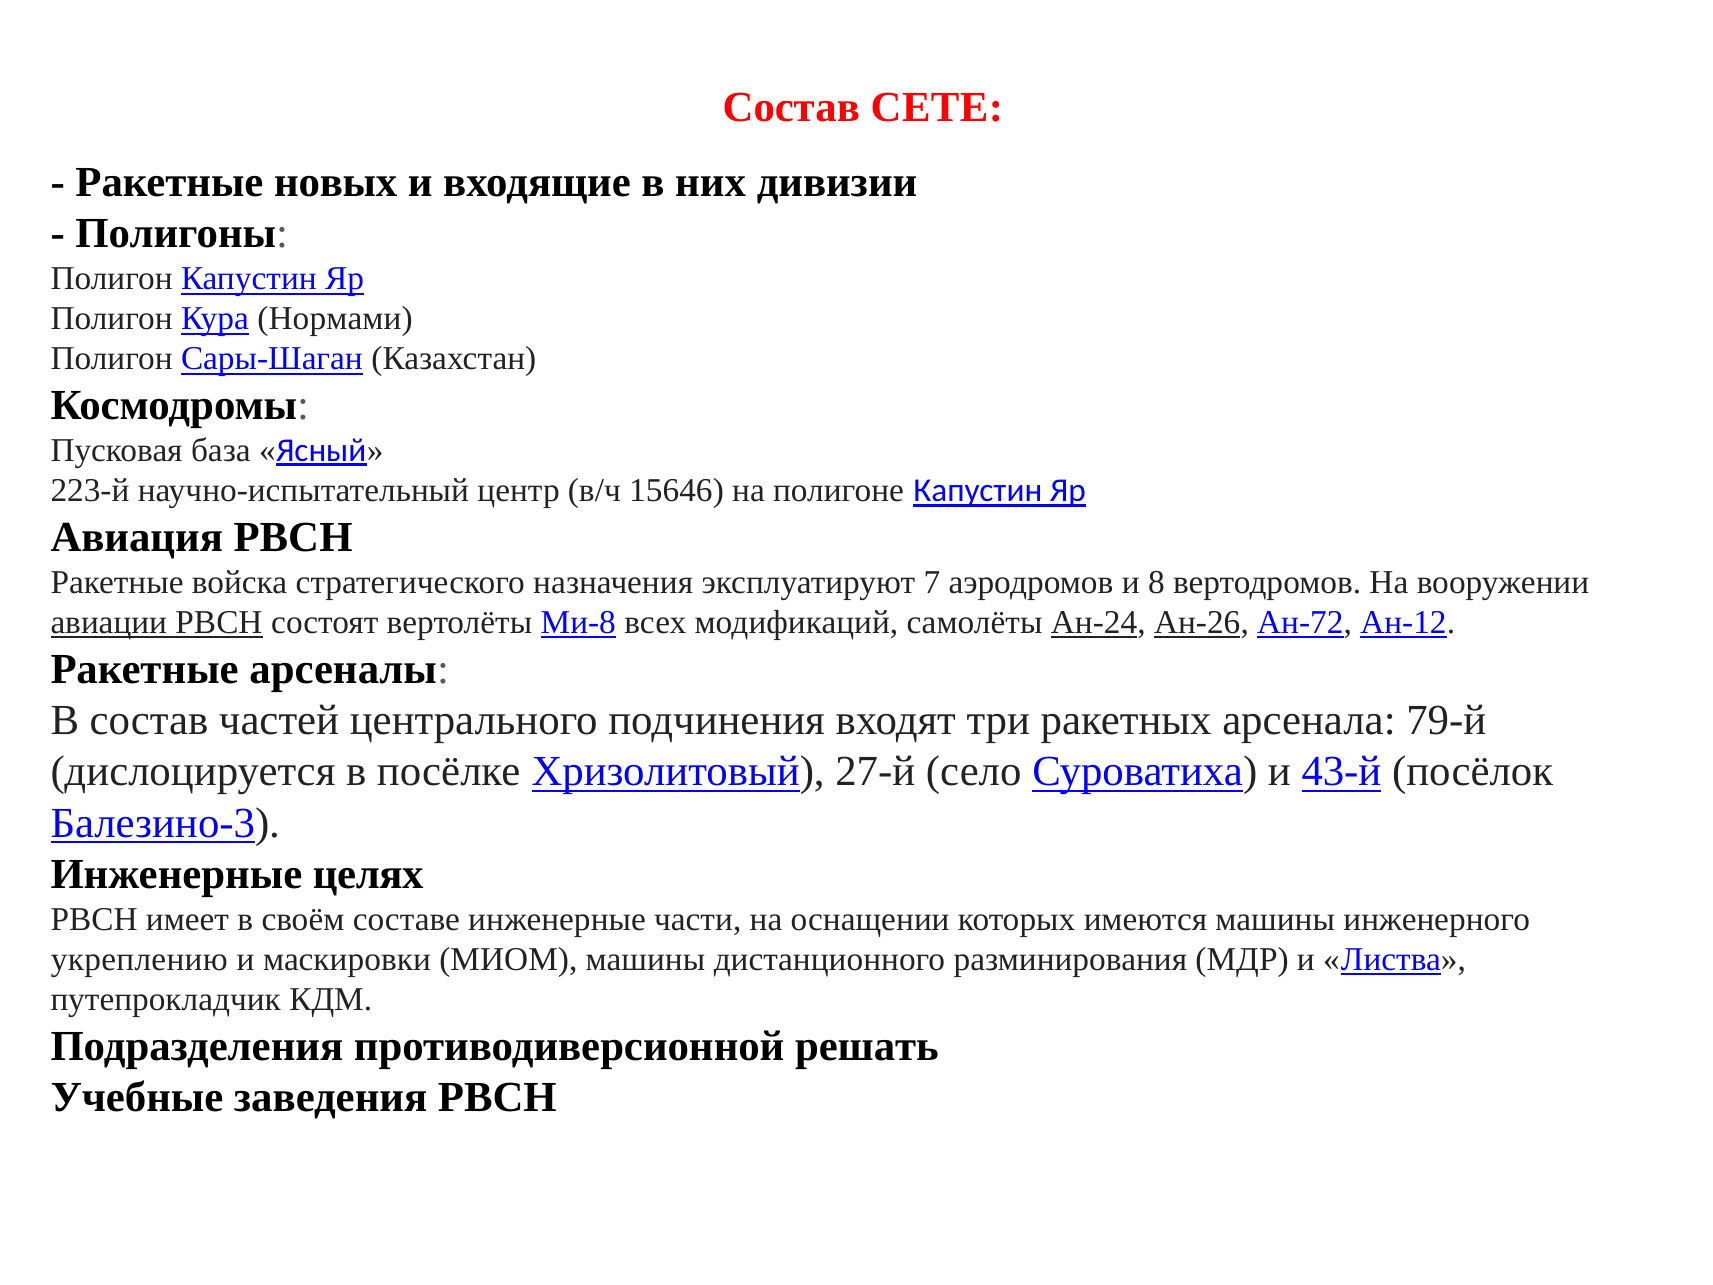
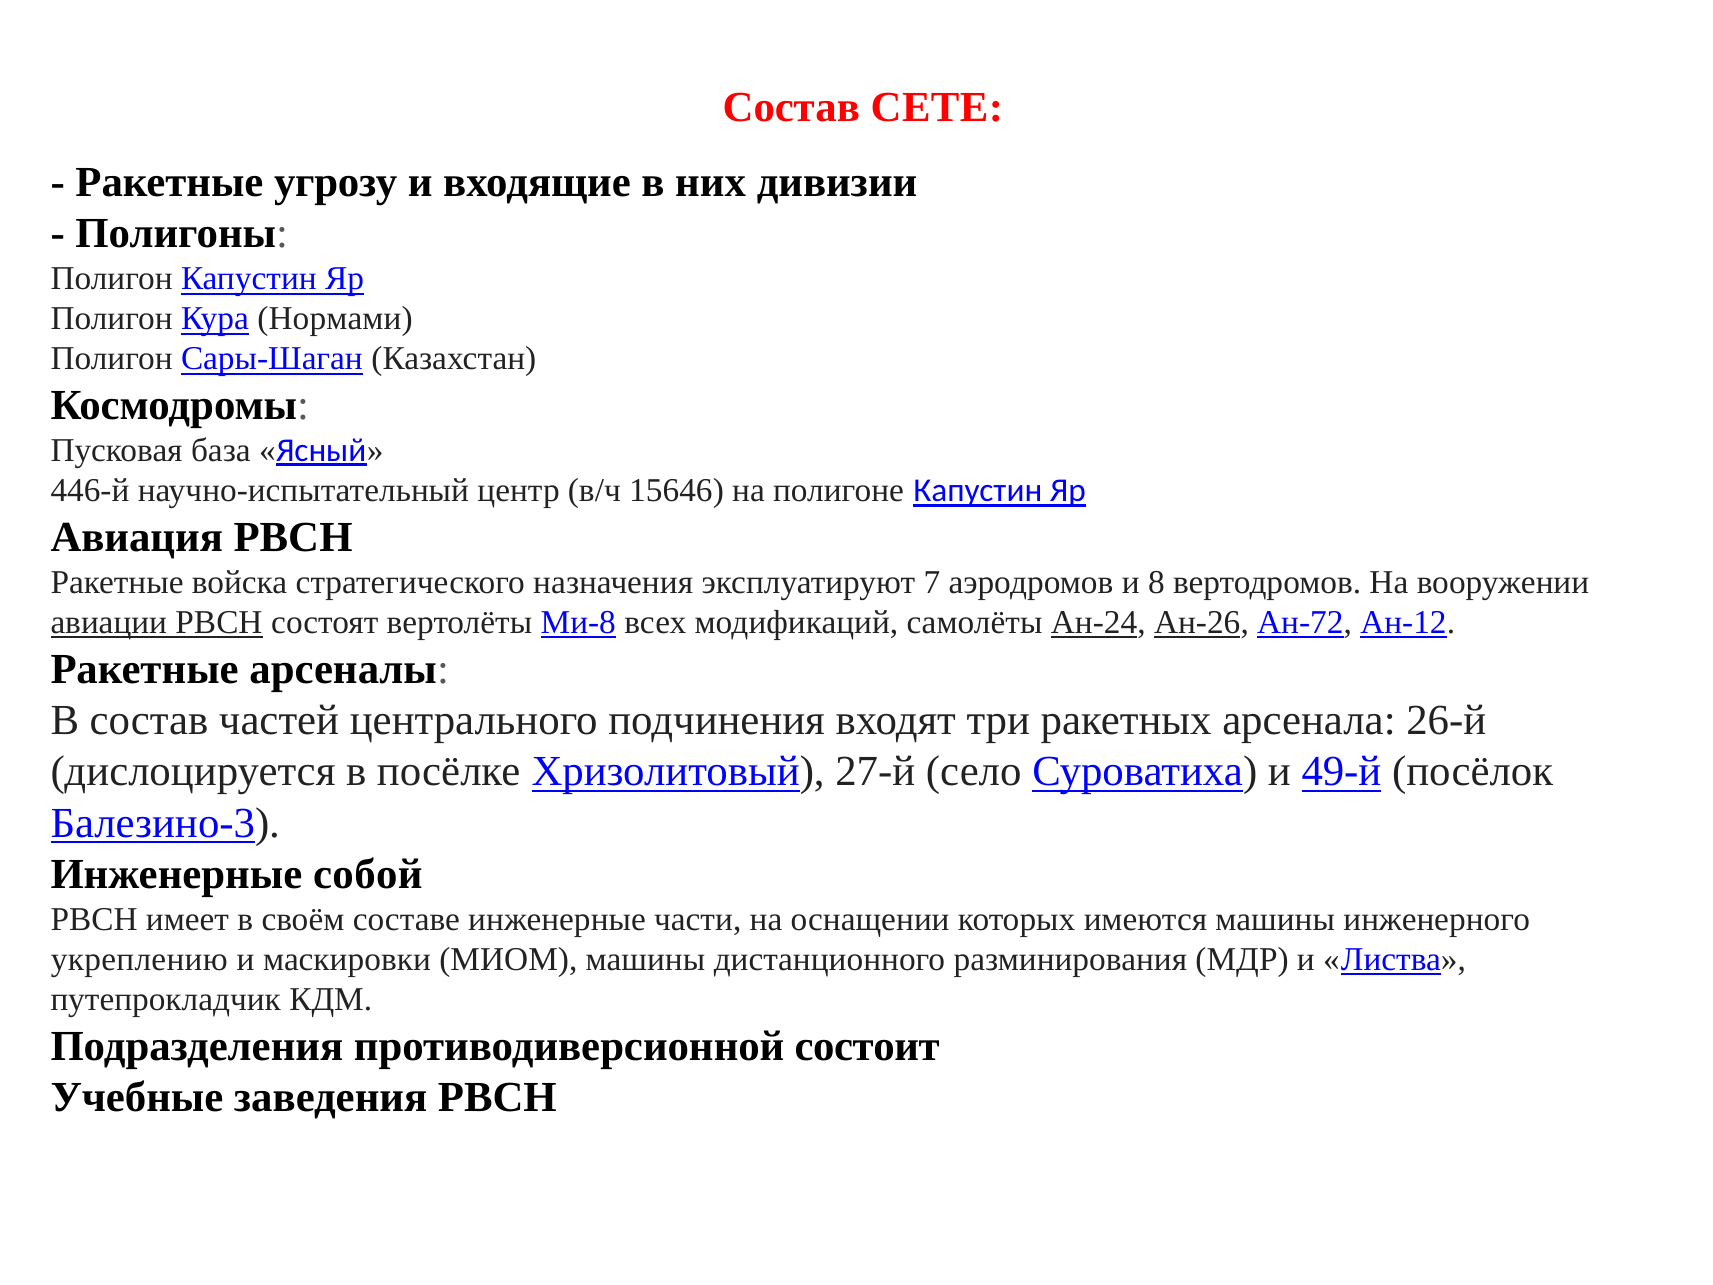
новых: новых -> угрозу
223-й: 223-й -> 446-й
79-й: 79-й -> 26-й
43-й: 43-й -> 49-й
целях: целях -> собой
решать: решать -> состоит
